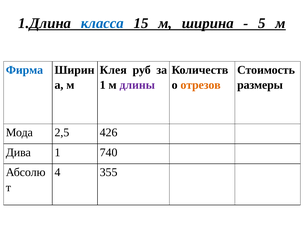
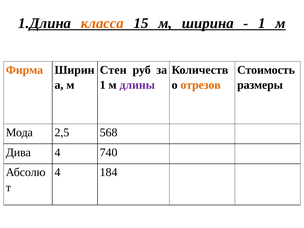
класса colour: blue -> orange
5 at (262, 23): 5 -> 1
Фирма colour: blue -> orange
Клея: Клея -> Стен
426: 426 -> 568
Дива 1: 1 -> 4
355: 355 -> 184
